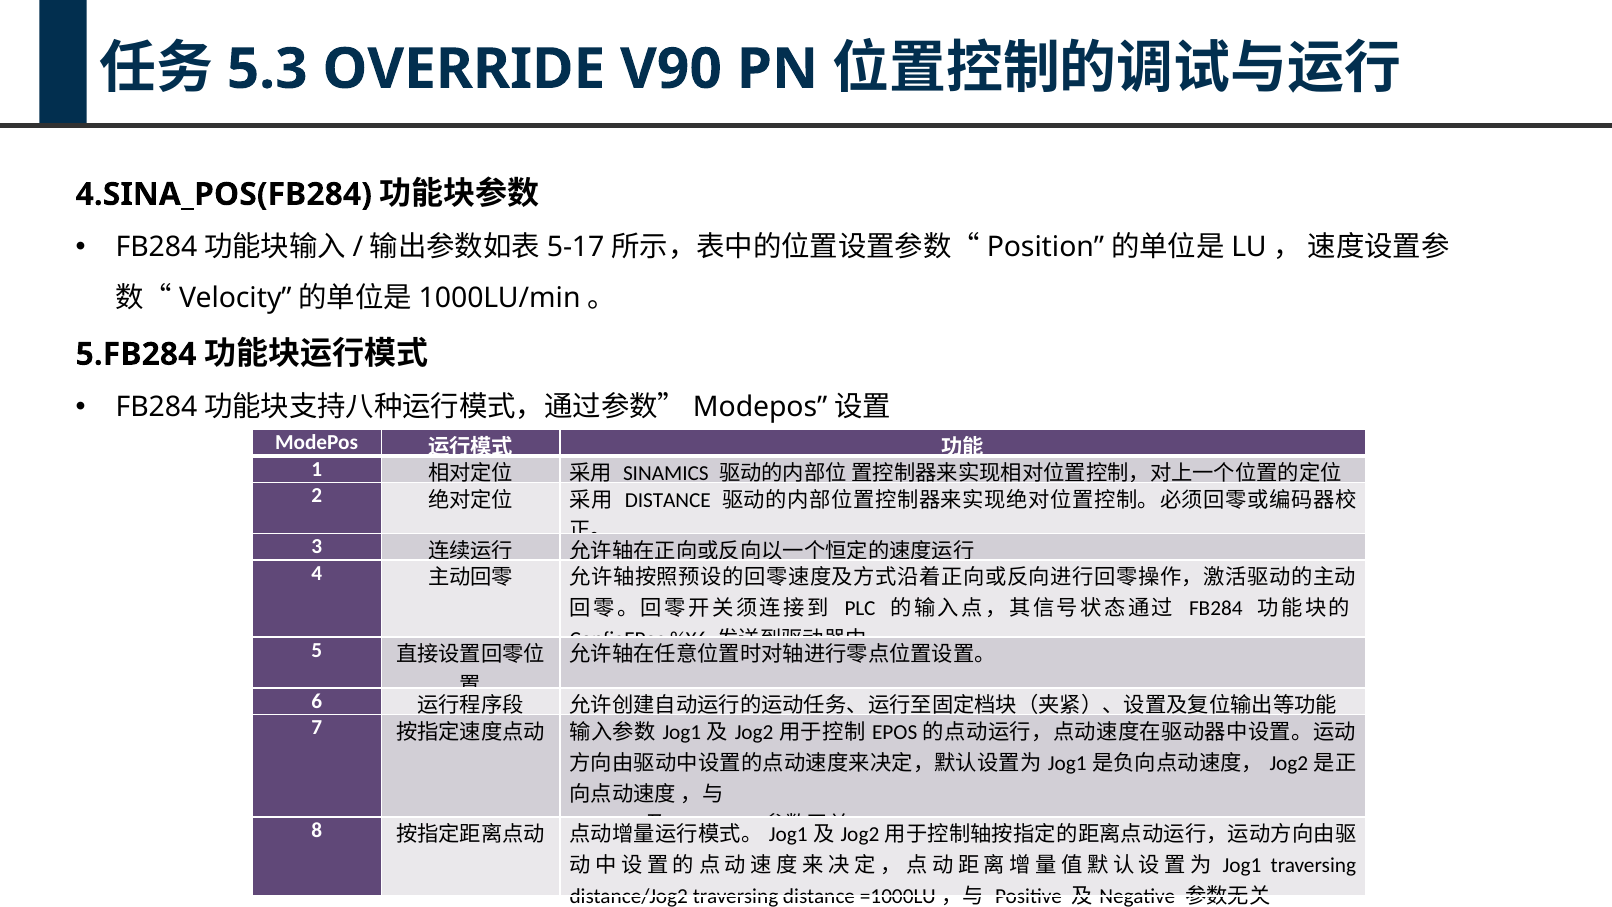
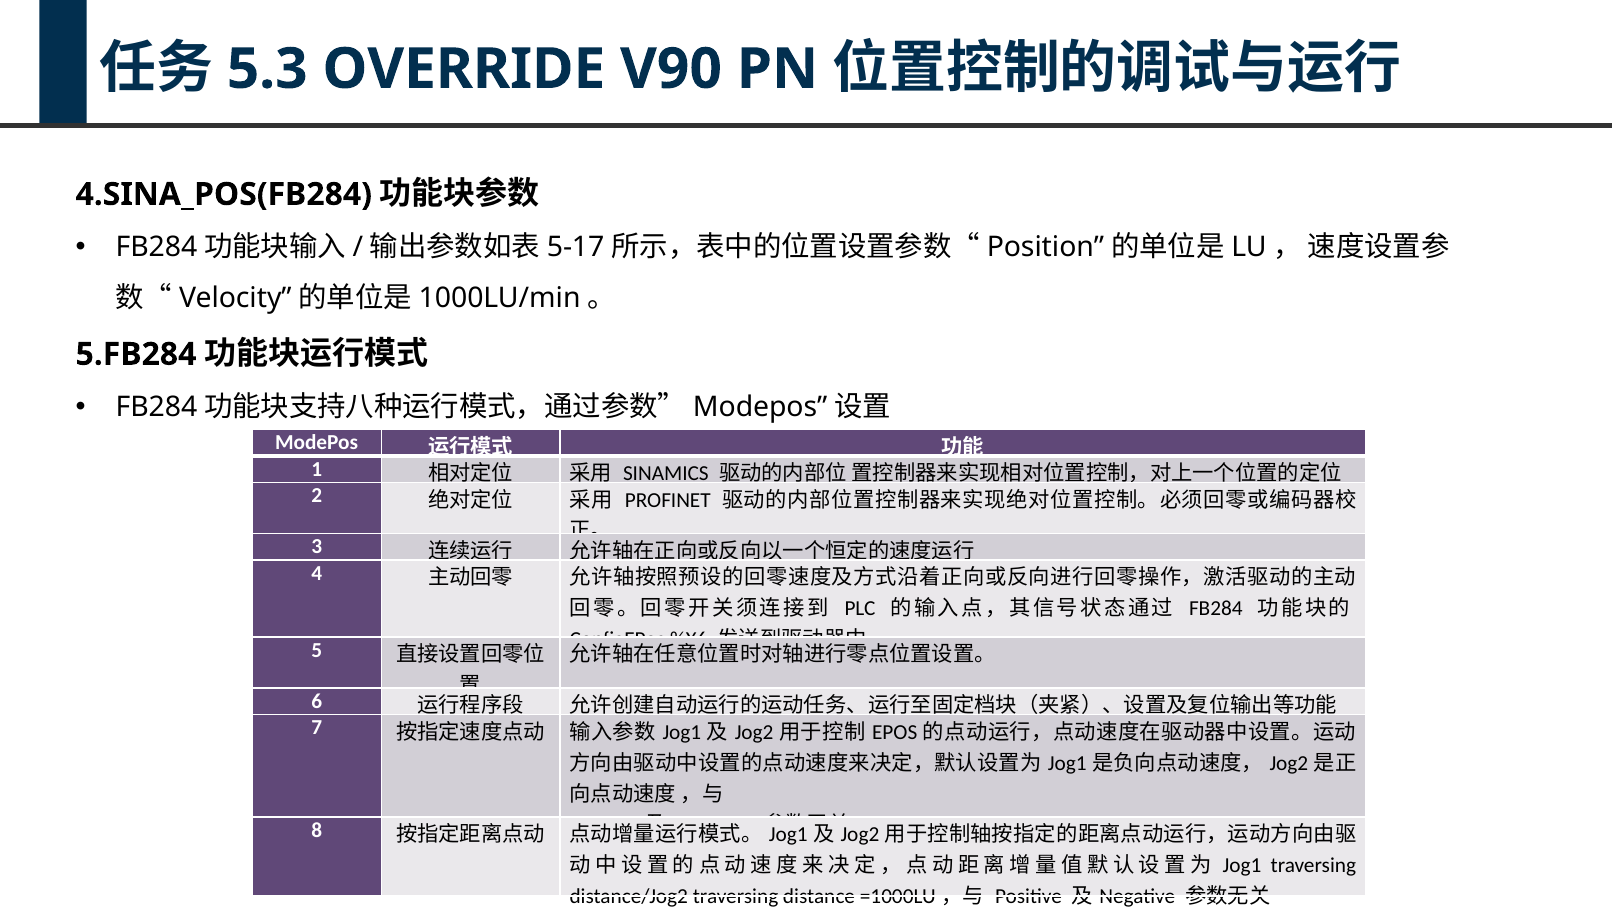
DISTANCE at (668, 500): DISTANCE -> PROFINET
